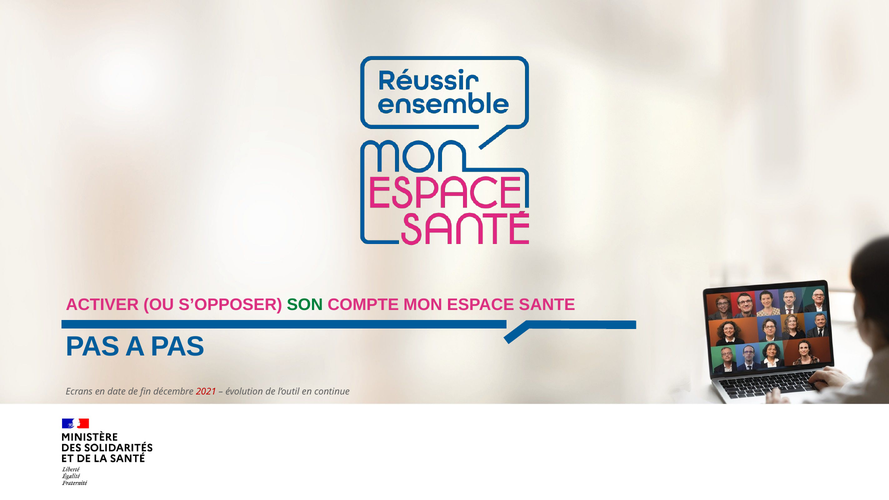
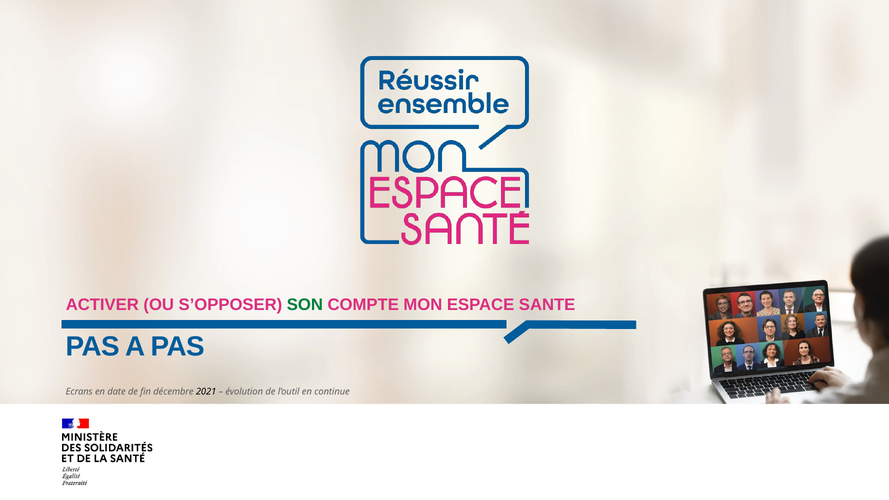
2021 colour: red -> black
